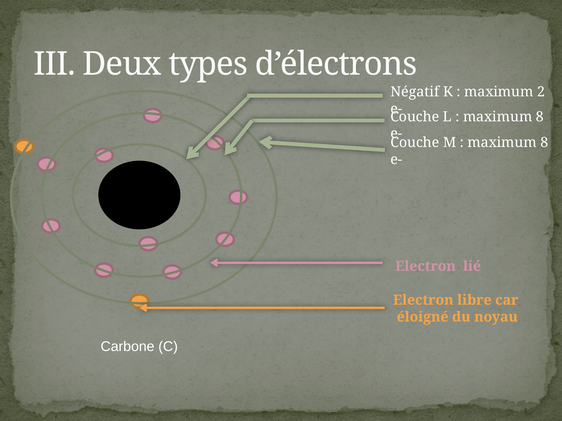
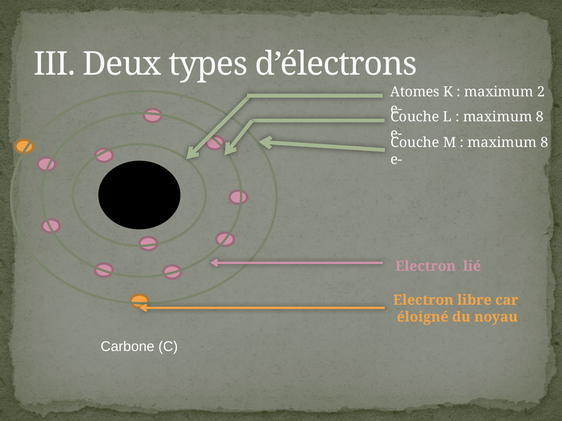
Négatif: Négatif -> Atomes
